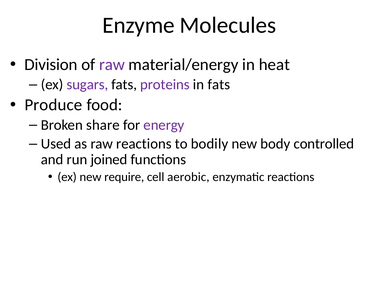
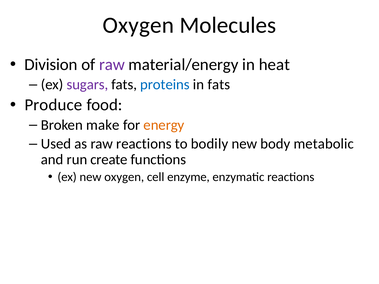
Enzyme at (139, 25): Enzyme -> Oxygen
proteins colour: purple -> blue
share: share -> make
energy colour: purple -> orange
controlled: controlled -> metabolic
joined: joined -> create
new require: require -> oxygen
aerobic: aerobic -> enzyme
